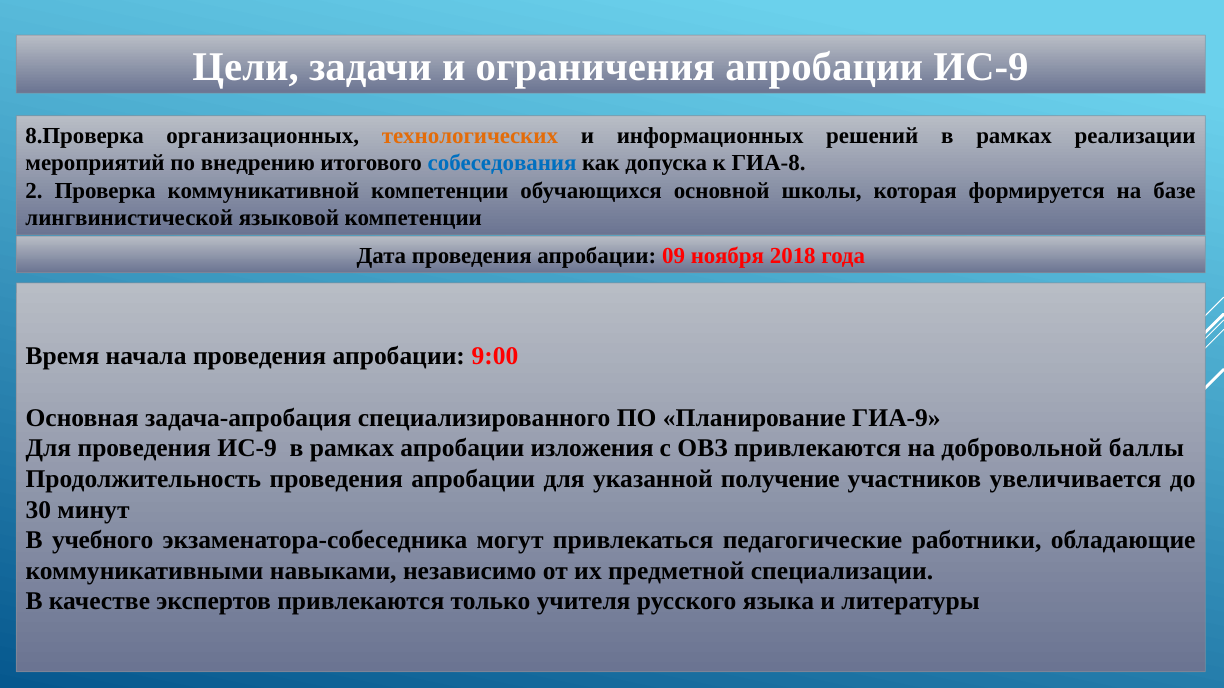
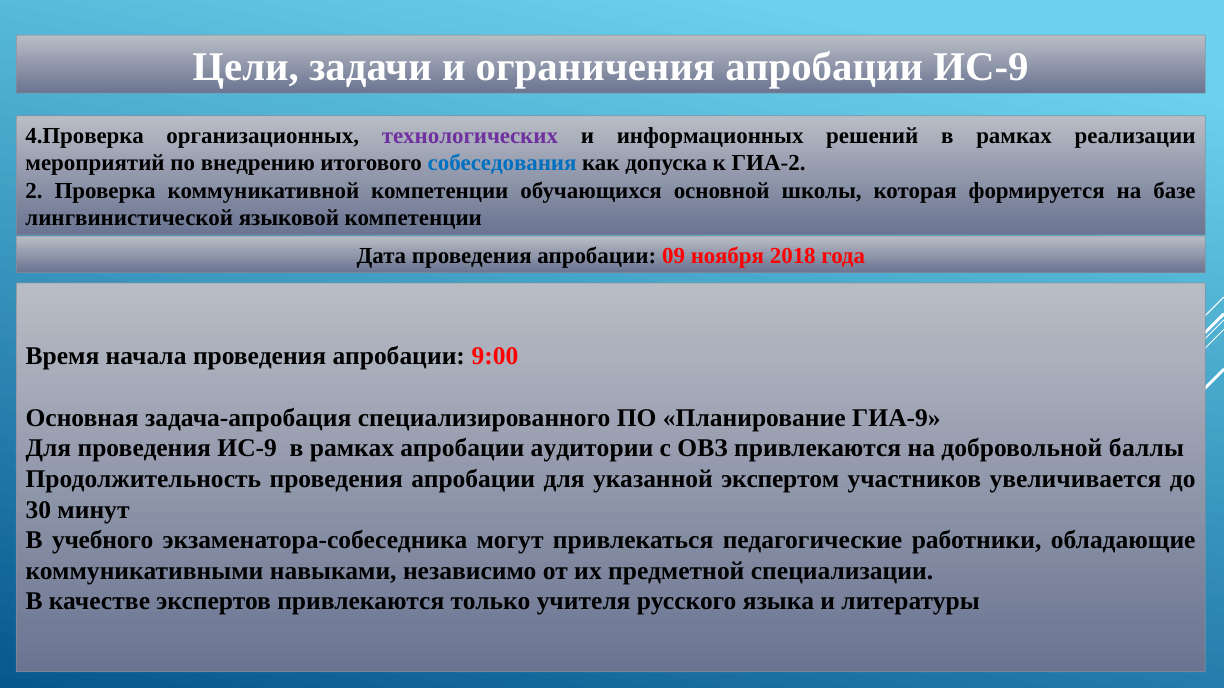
8.Проверка: 8.Проверка -> 4.Проверка
технологических colour: orange -> purple
ГИА-8: ГИА-8 -> ГИА-2
изложения: изложения -> аудитории
получение: получение -> экспертом
